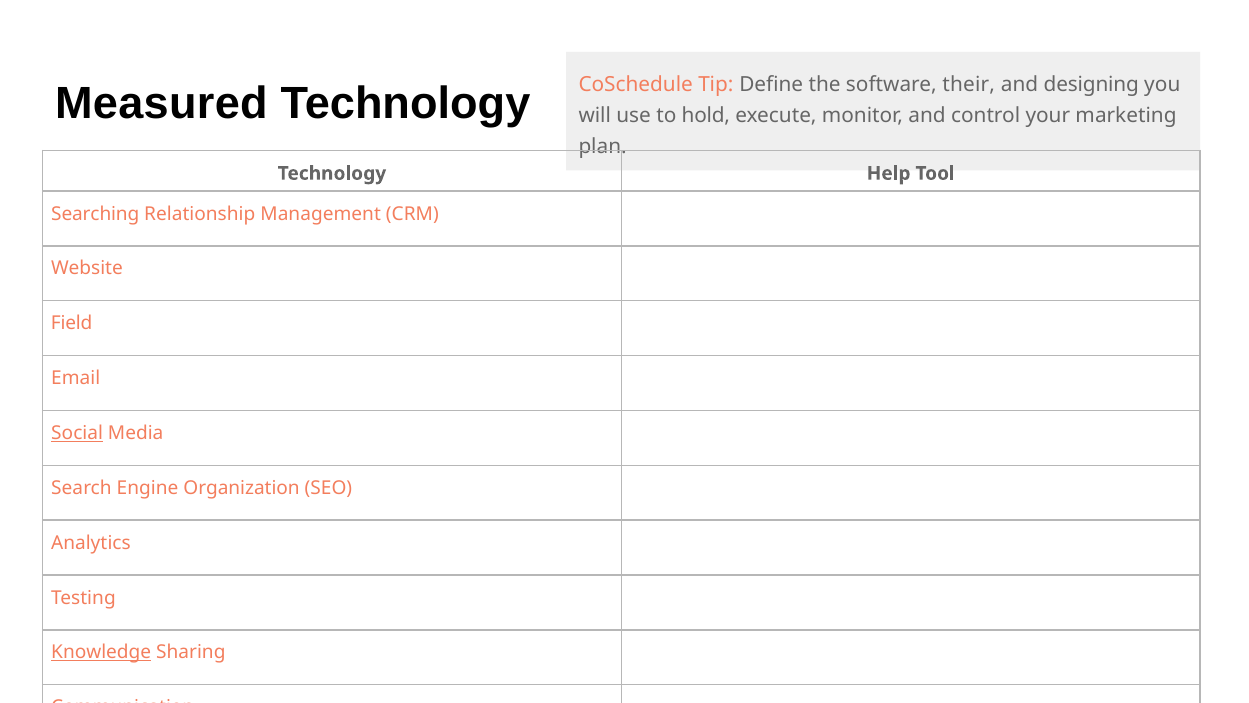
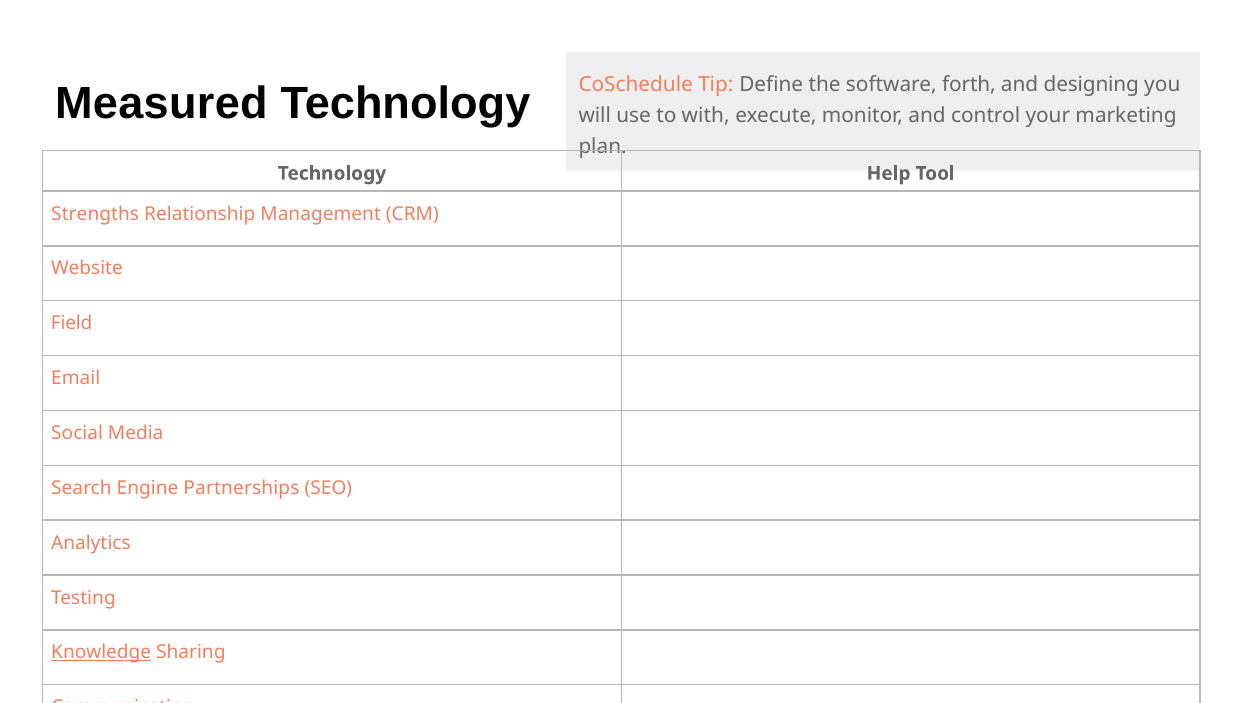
their: their -> forth
hold: hold -> with
Searching: Searching -> Strengths
Social underline: present -> none
Organization: Organization -> Partnerships
